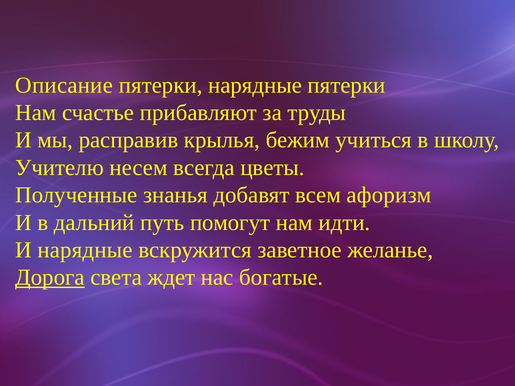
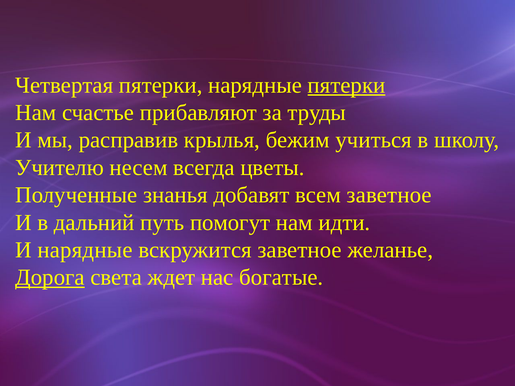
Описание: Описание -> Четвертая
пятерки at (347, 85) underline: none -> present
всем афоризм: афоризм -> заветное
